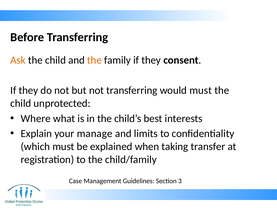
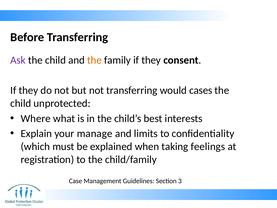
Ask colour: orange -> purple
would must: must -> cases
transfer: transfer -> feelings
